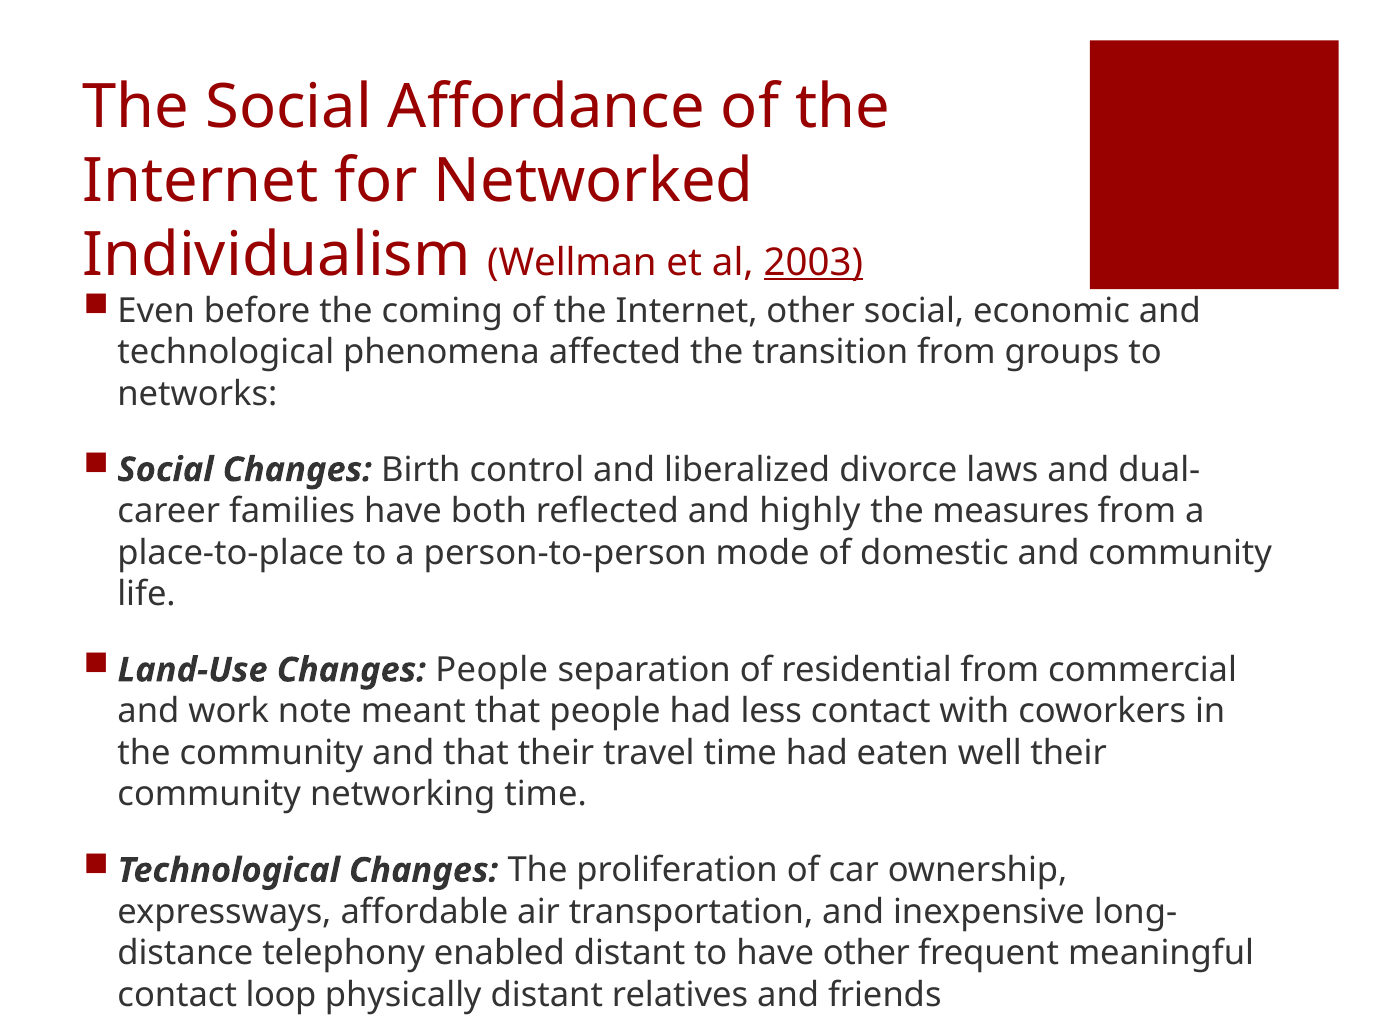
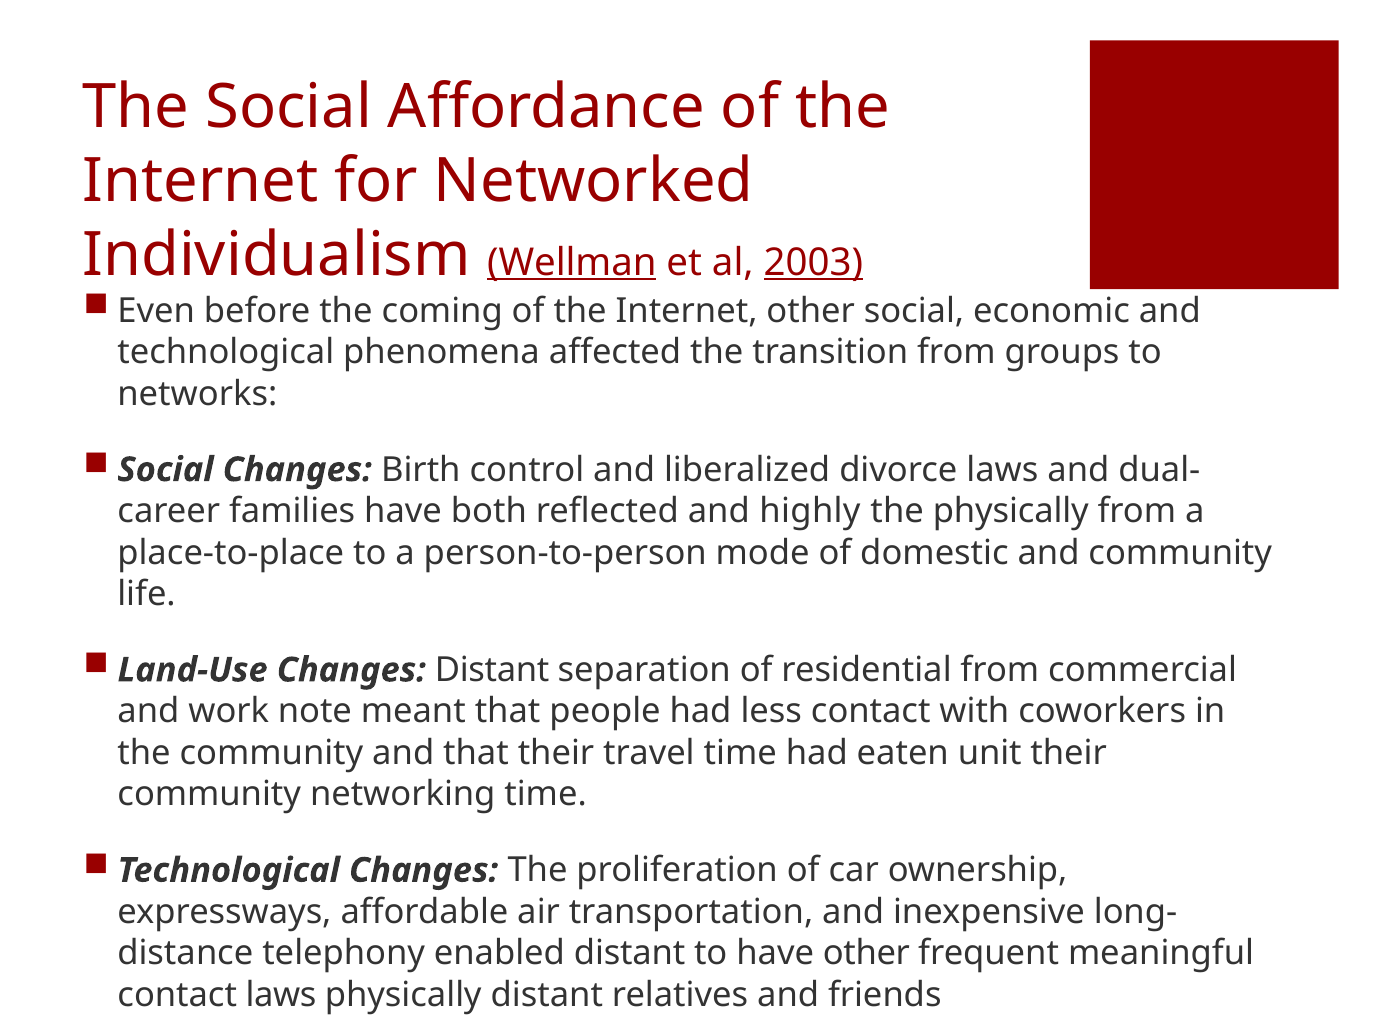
Wellman underline: none -> present
the measures: measures -> physically
Changes People: People -> Distant
well: well -> unit
contact loop: loop -> laws
